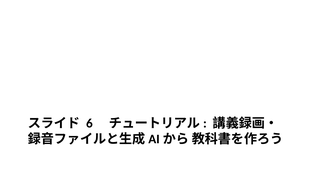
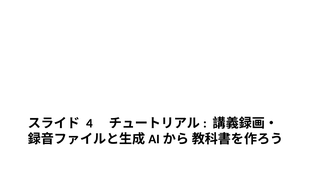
6: 6 -> 4
